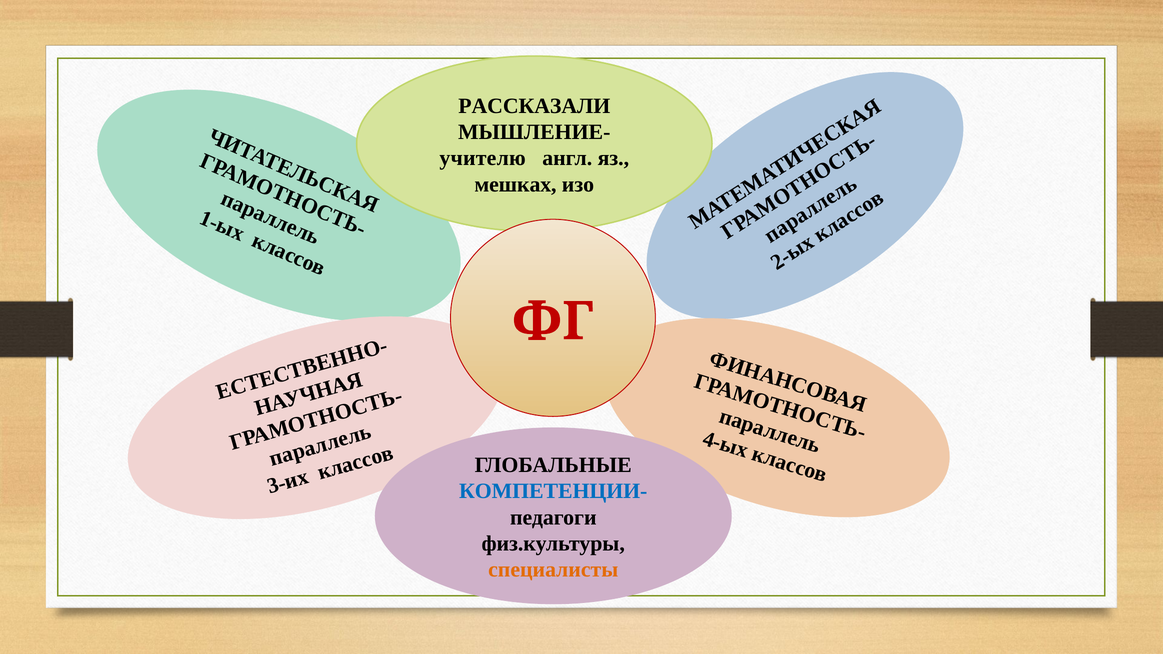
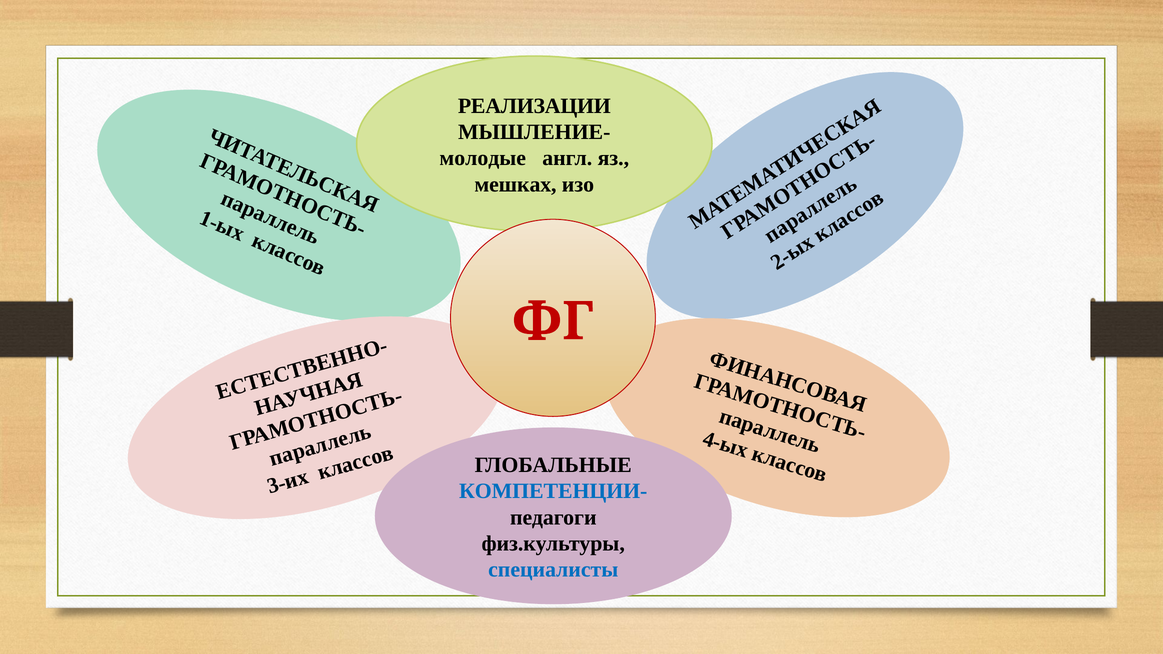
РАССКАЗАЛИ: РАССКАЗАЛИ -> РЕАЛИЗАЦИИ
учителю: учителю -> молодые
специалисты colour: orange -> blue
